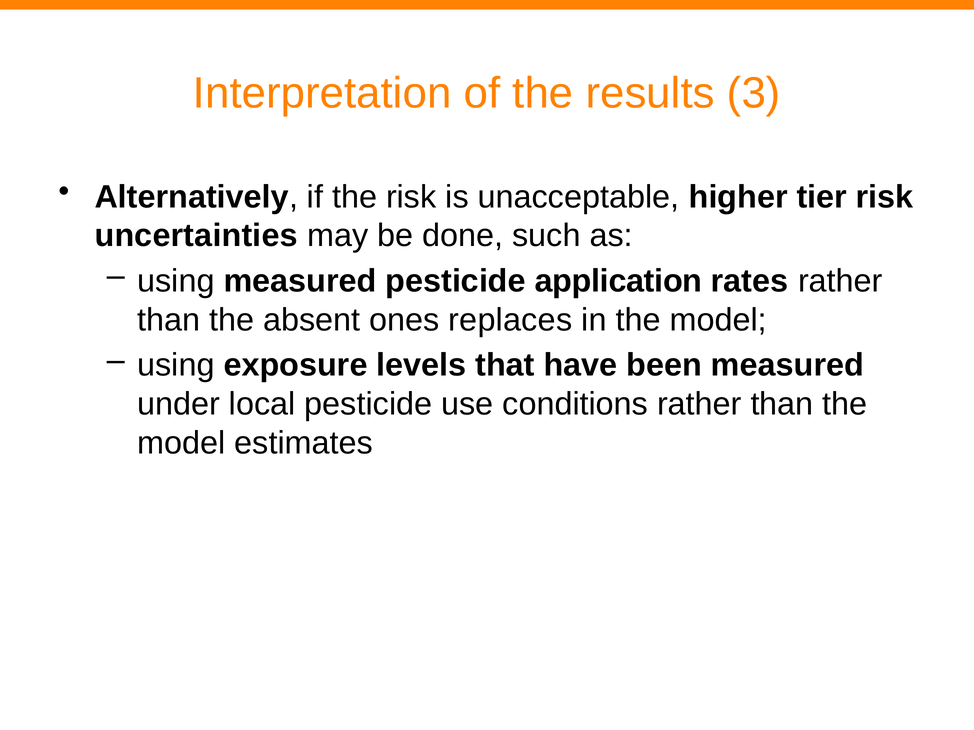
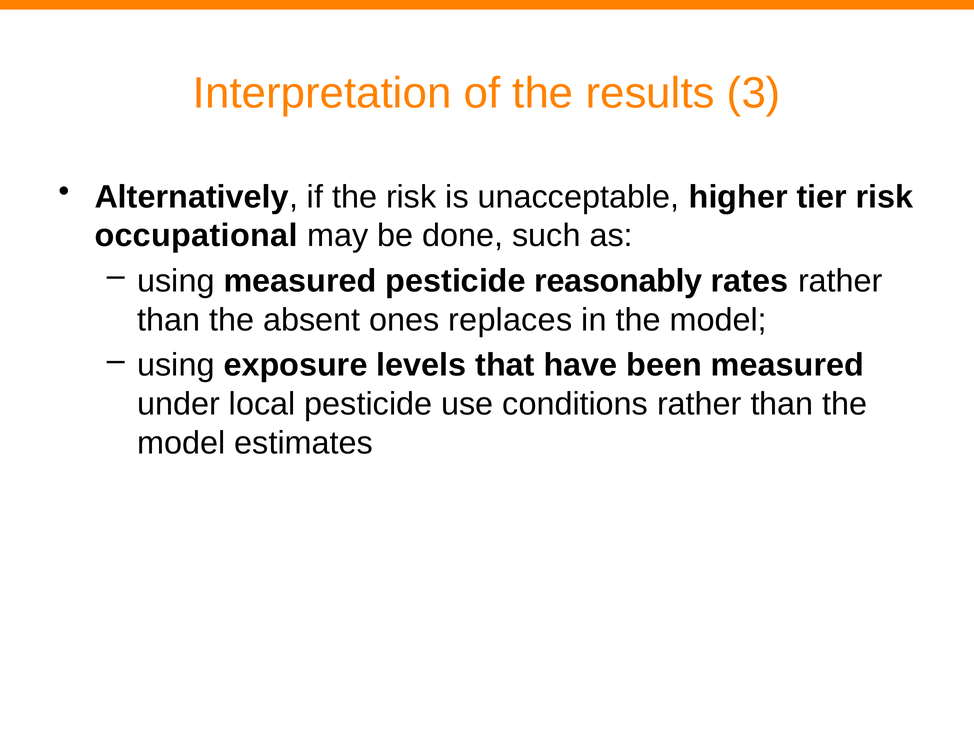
uncertainties: uncertainties -> occupational
application: application -> reasonably
